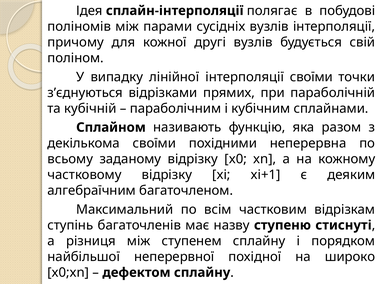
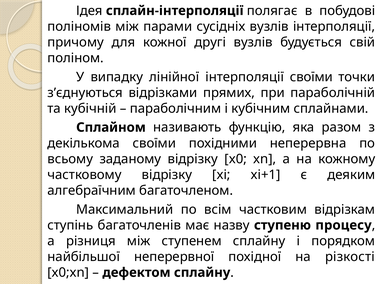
стиснуті: стиснуті -> процесу
широко: широко -> різкості
